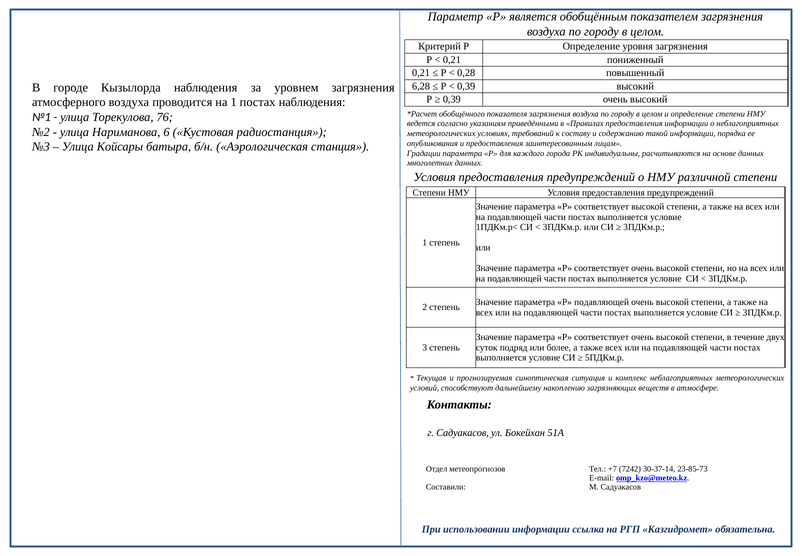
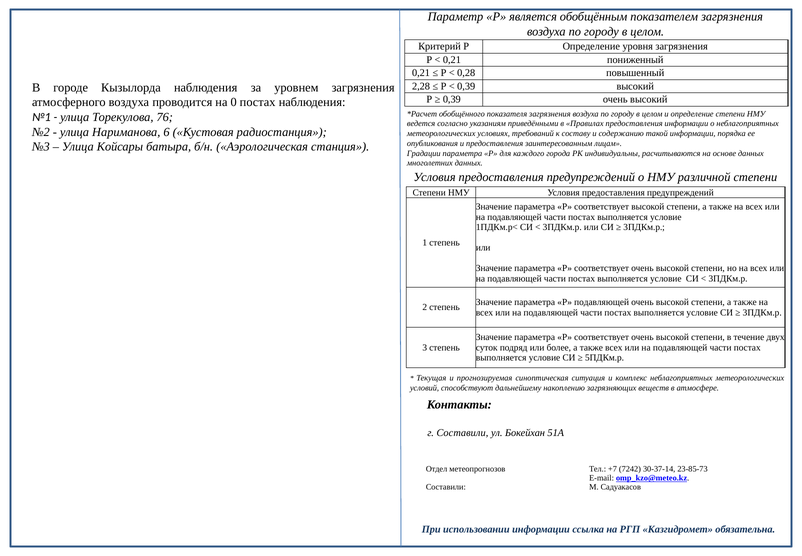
6,28: 6,28 -> 2,28
на 1: 1 -> 0
г Садуакасов: Садуакасов -> Составили
